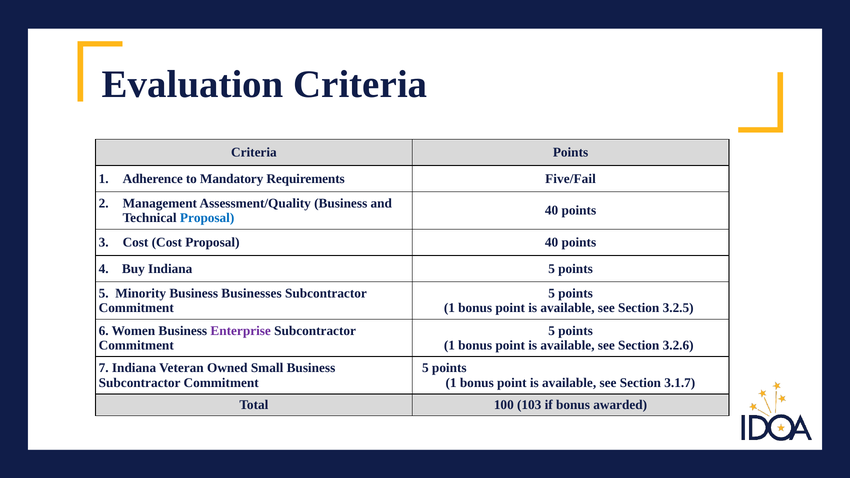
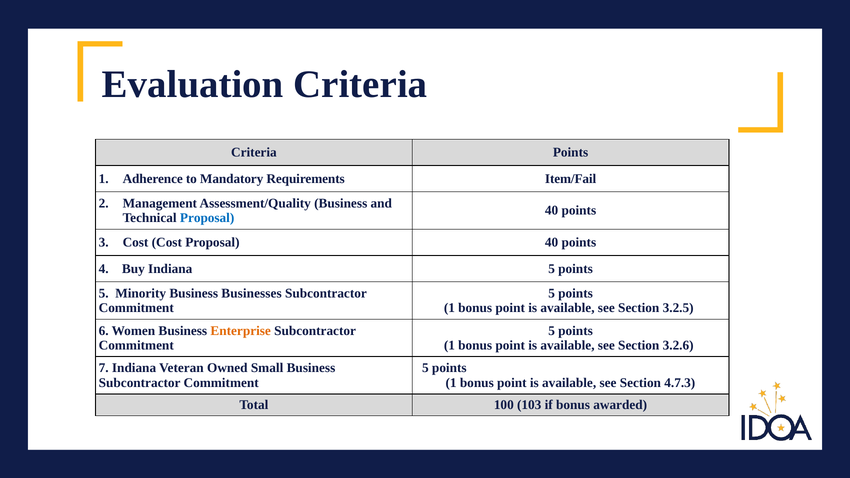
Five/Fail: Five/Fail -> Item/Fail
Enterprise colour: purple -> orange
3.1.7: 3.1.7 -> 4.7.3
